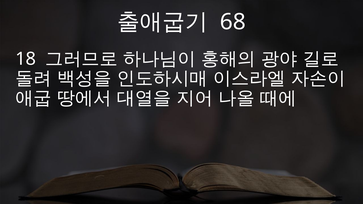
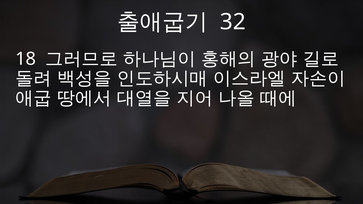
68: 68 -> 32
